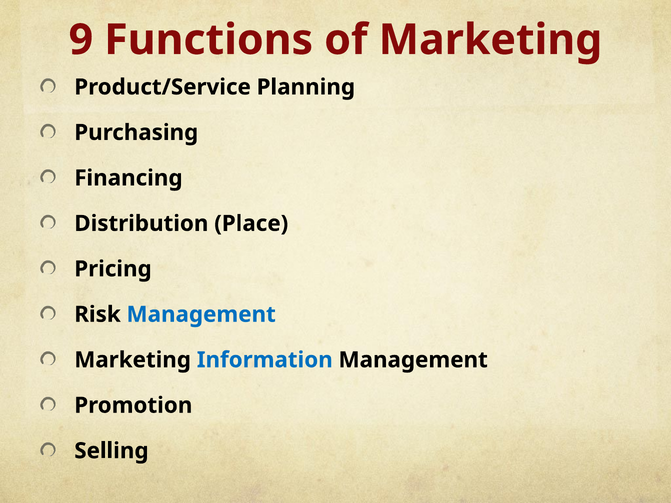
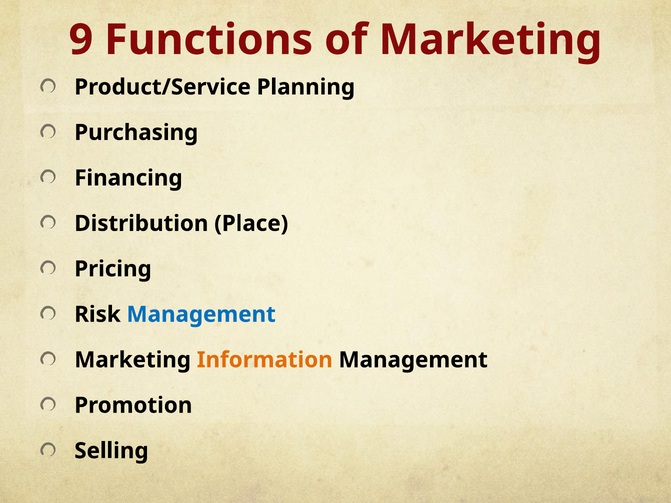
Information colour: blue -> orange
